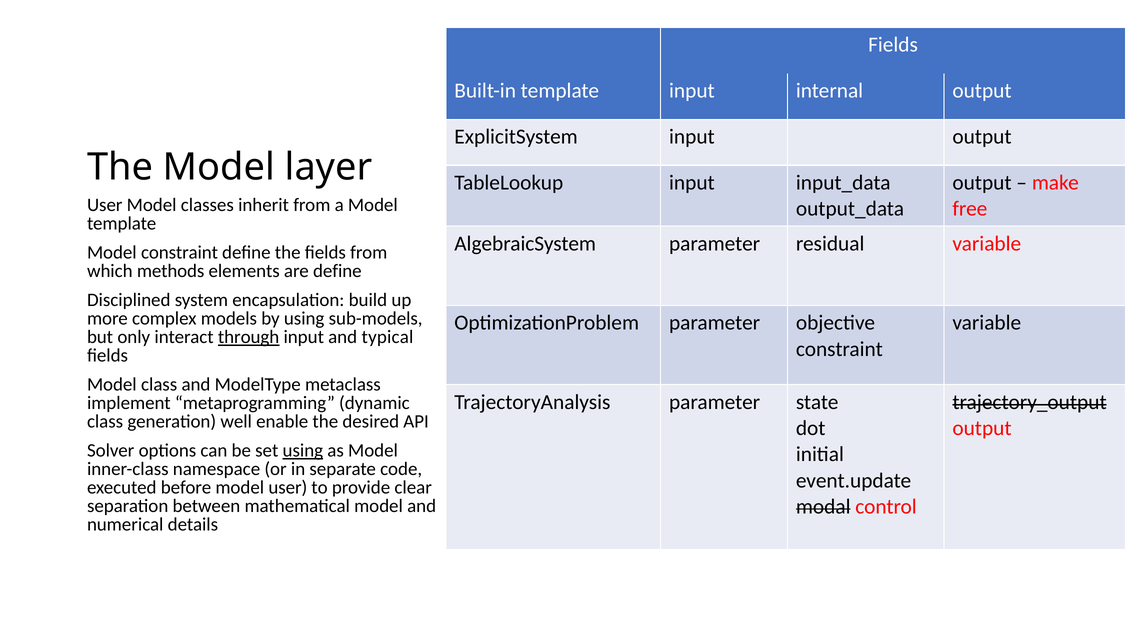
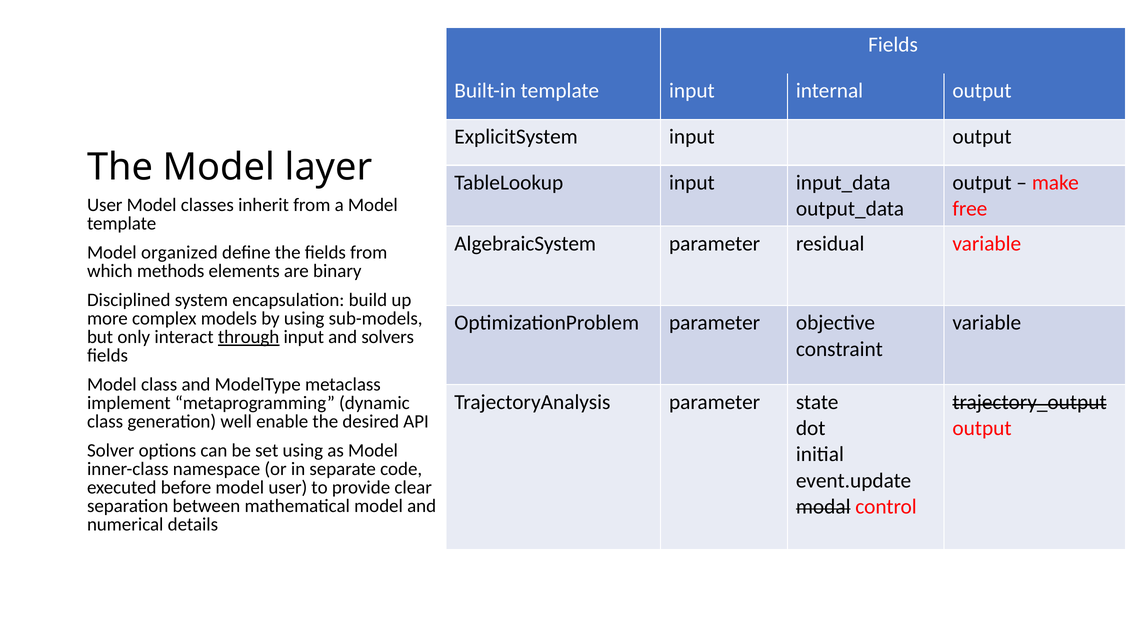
Model constraint: constraint -> organized
are define: define -> binary
typical: typical -> solvers
using at (303, 450) underline: present -> none
